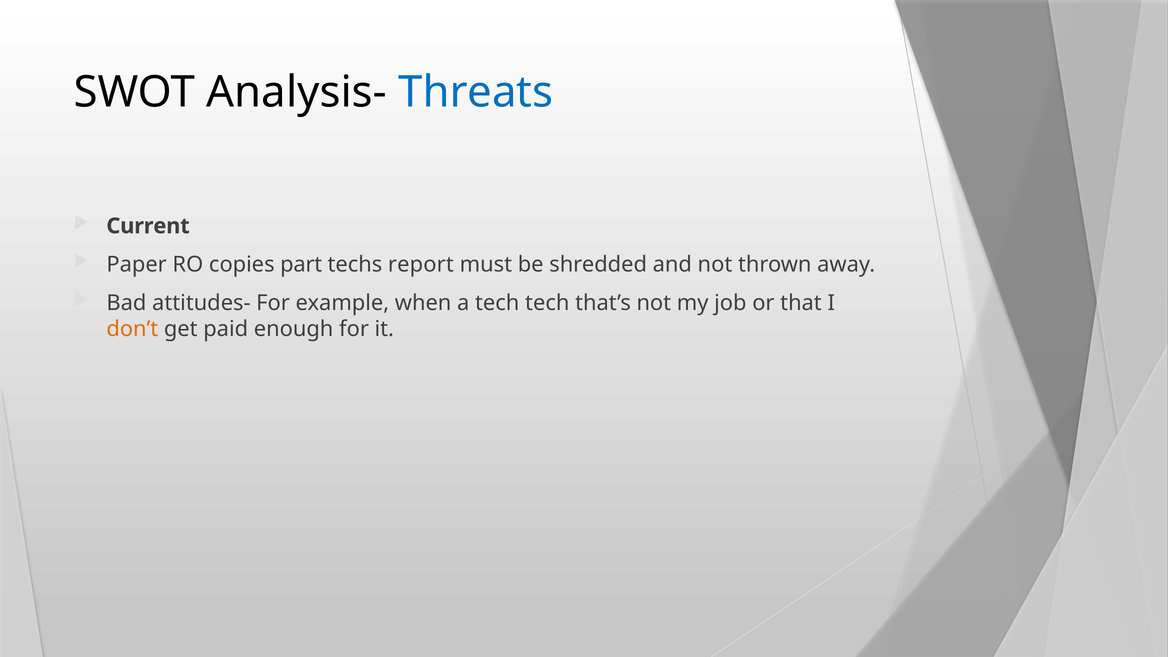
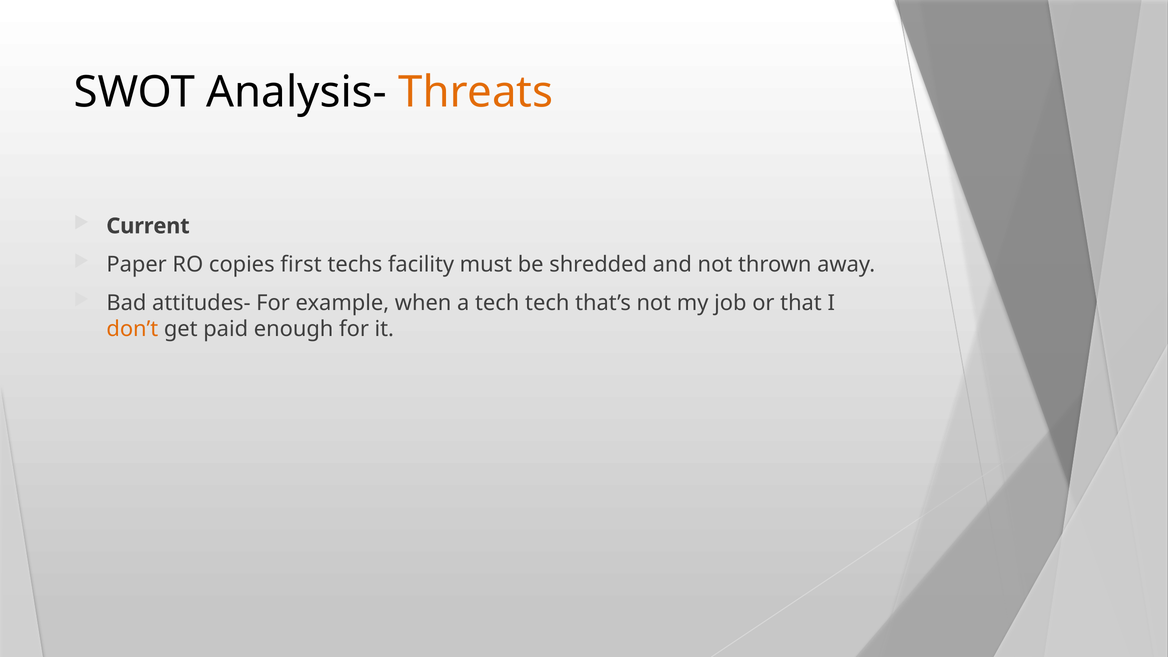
Threats colour: blue -> orange
part: part -> first
report: report -> facility
